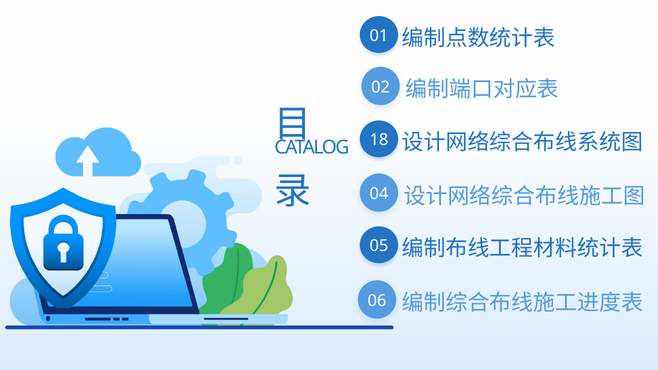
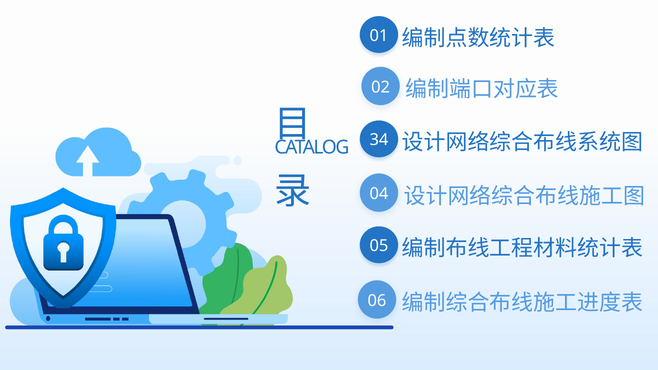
18: 18 -> 34
